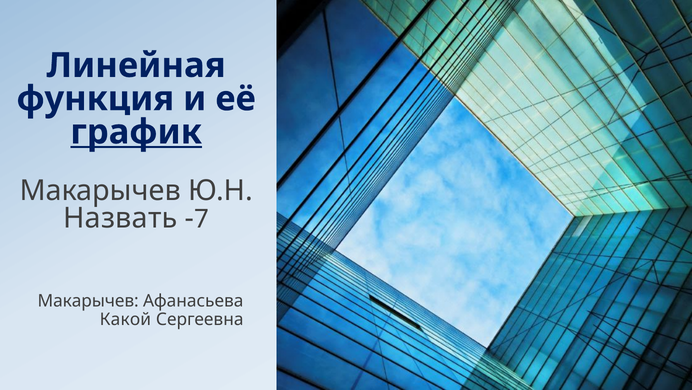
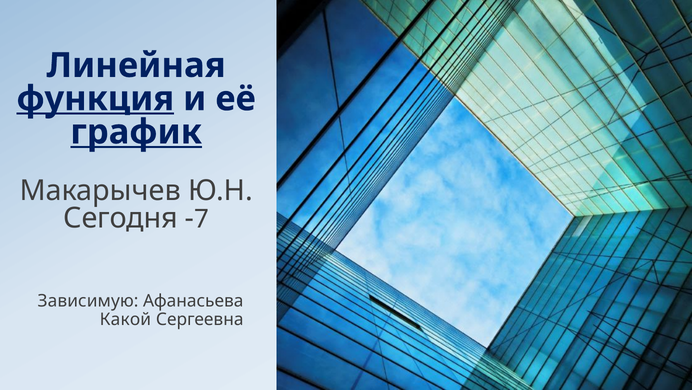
функция underline: none -> present
Назвать: Назвать -> Сегодня
Макарычев at (88, 301): Макарычев -> Зависимую
